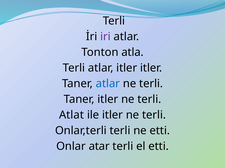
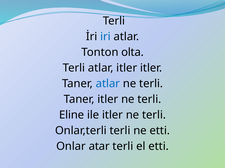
iri colour: purple -> blue
atla: atla -> olta
Atlat: Atlat -> Eline
